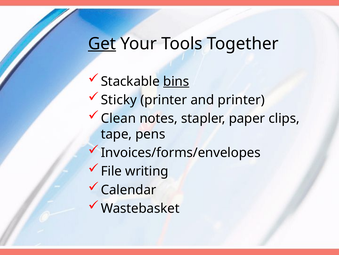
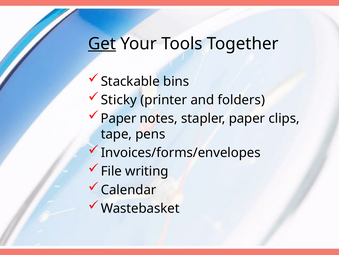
bins underline: present -> none
and printer: printer -> folders
Clean at (118, 118): Clean -> Paper
